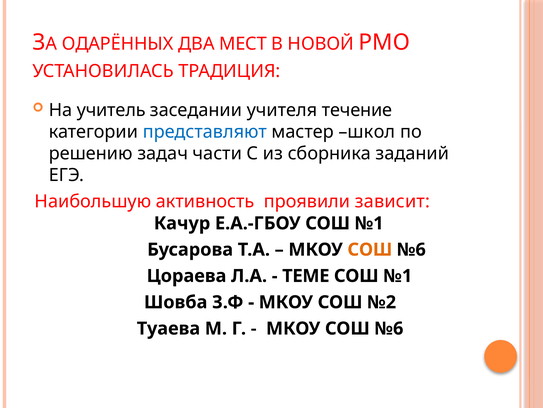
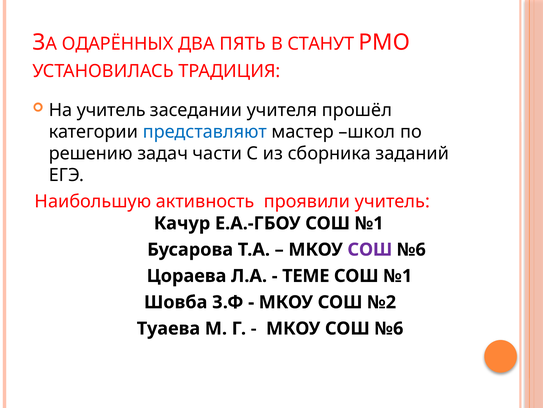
МЕСТ: МЕСТ -> ПЯТЬ
НОВОЙ: НОВОЙ -> СТАНУТ
течение: течение -> прошёл
проявили зависит: зависит -> учитель
СОШ at (370, 249) colour: orange -> purple
